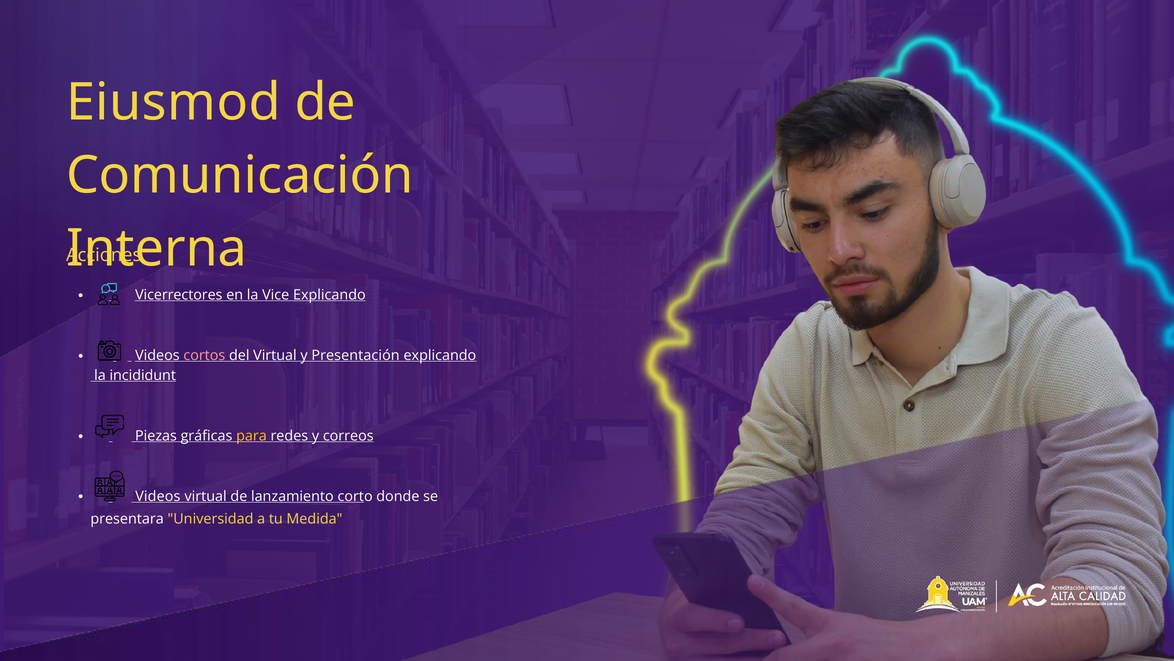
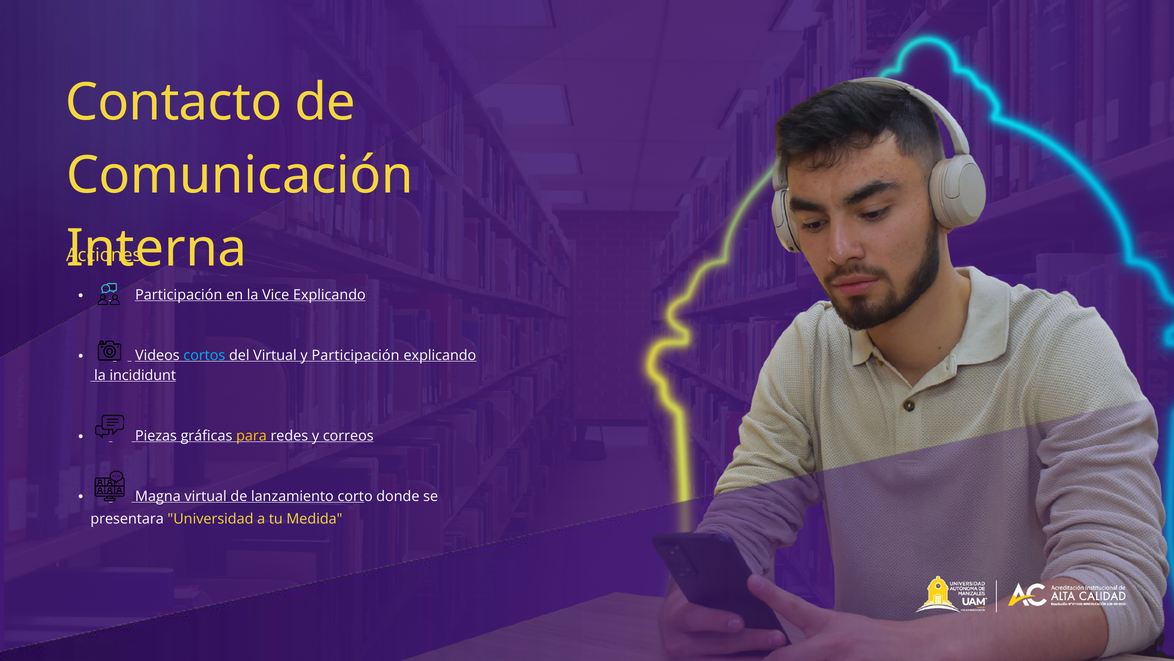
Eiusmod: Eiusmod -> Contacto
Vicerrectores at (179, 295): Vicerrectores -> Participación
cortos colour: pink -> light blue
y Presentación: Presentación -> Participación
Videos at (158, 496): Videos -> Magna
